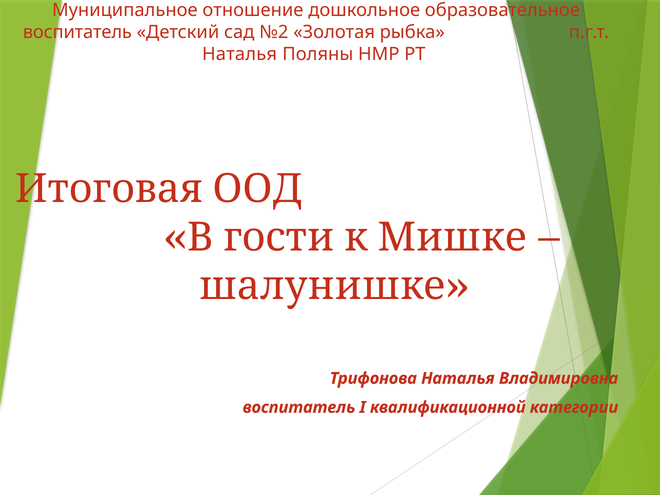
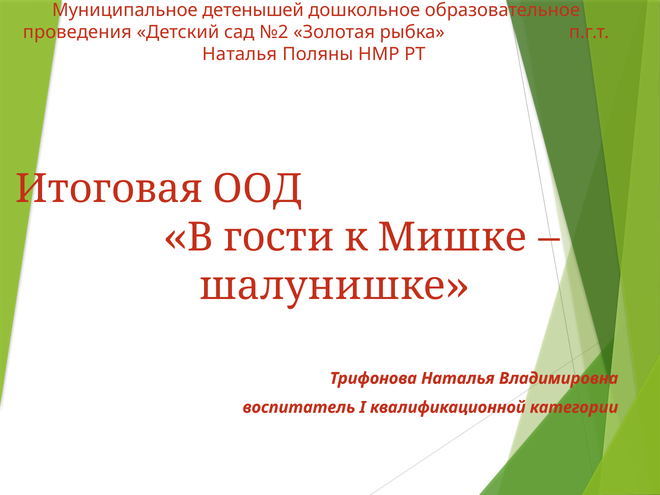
отношение: отношение -> детенышей
воспитатель at (77, 32): воспитатель -> проведения
